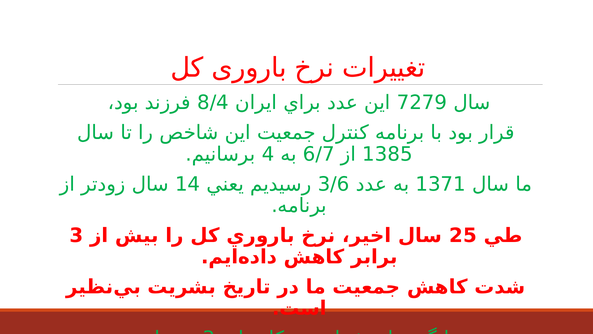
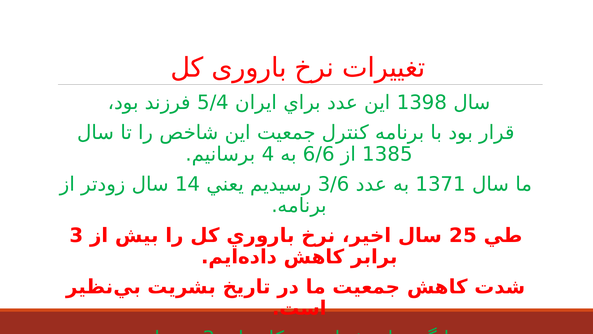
8/4: 8/4 -> 5/4
7279: 7279 -> 1398
6/7: 6/7 -> 6/6
